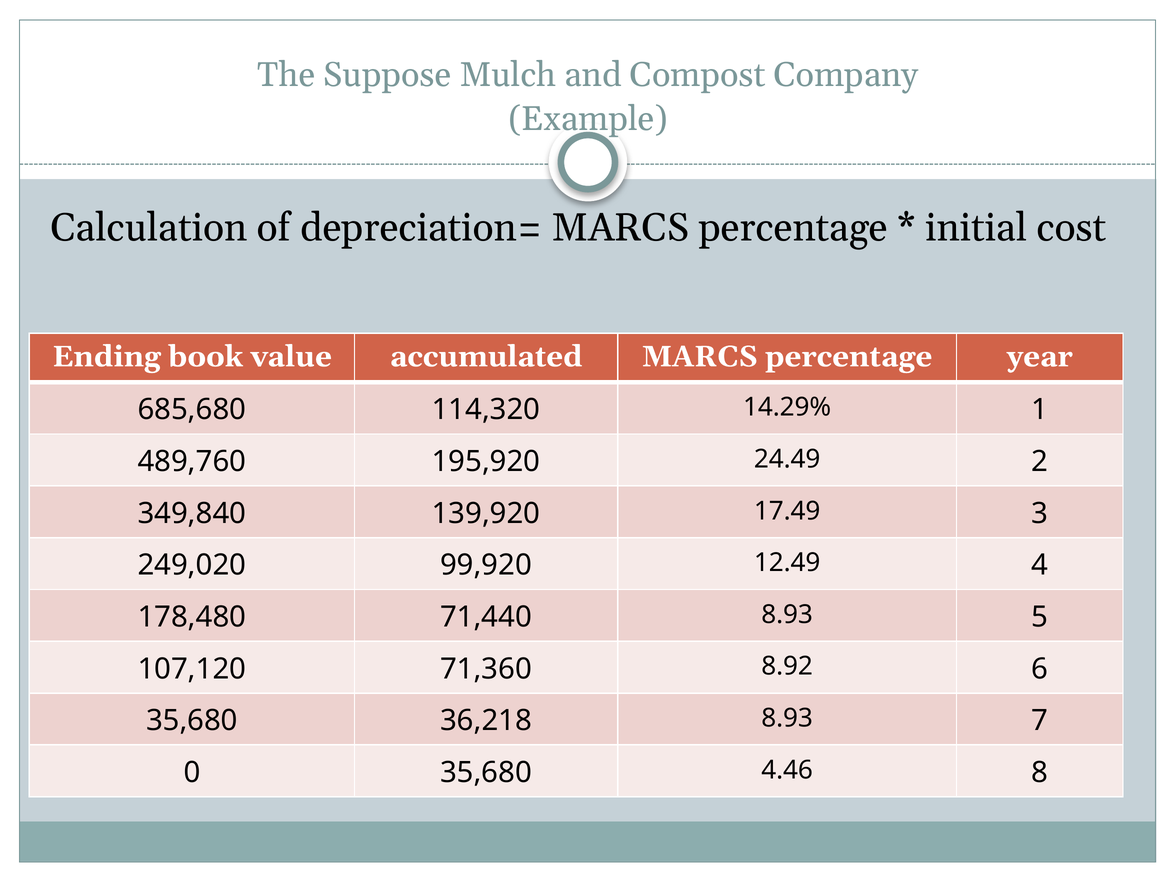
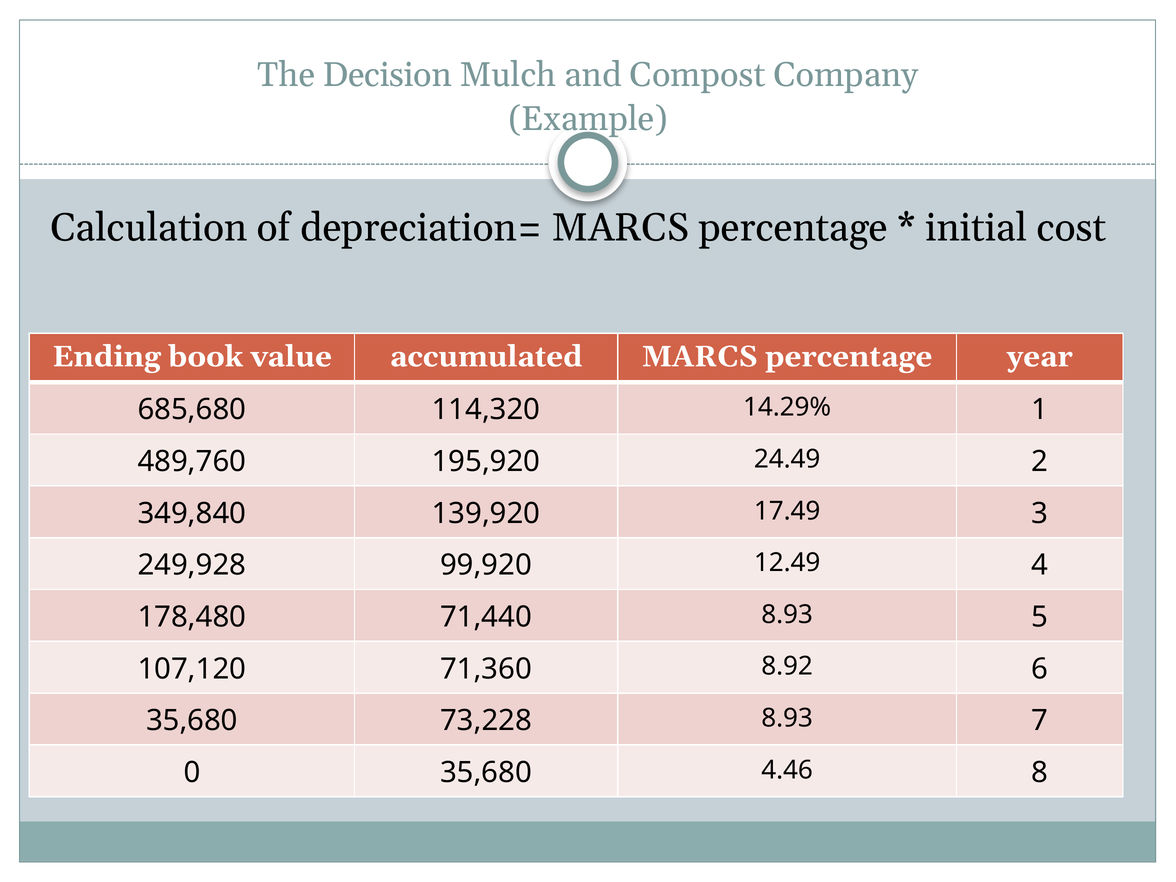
Suppose: Suppose -> Decision
249,020: 249,020 -> 249,928
36,218: 36,218 -> 73,228
